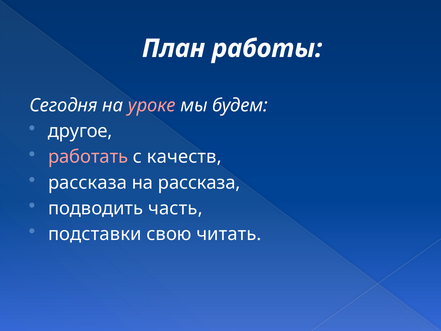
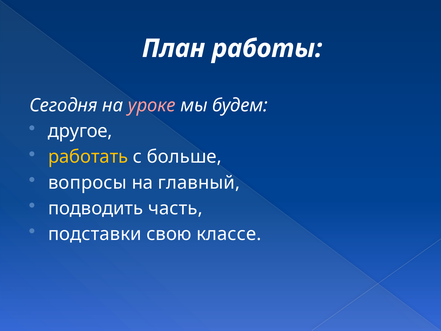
работать colour: pink -> yellow
качеств: качеств -> больше
рассказа at (87, 182): рассказа -> вопросы
на рассказа: рассказа -> главный
читать: читать -> классе
